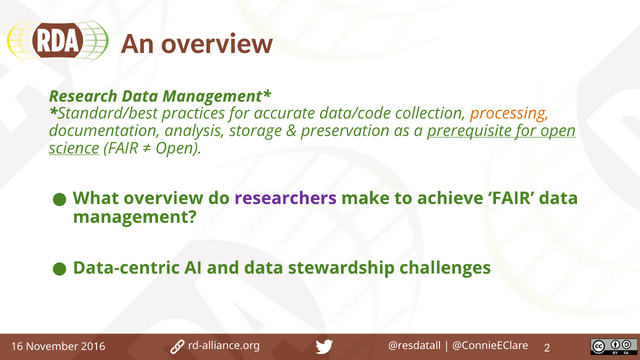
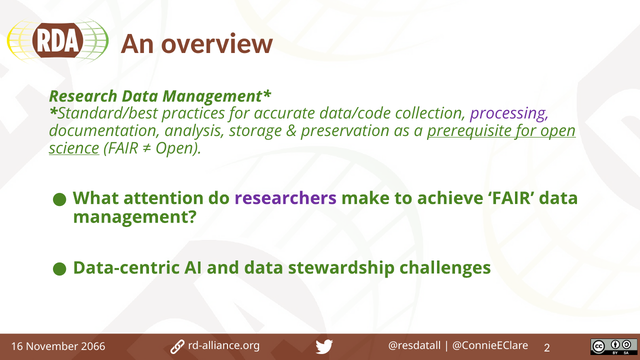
processing colour: orange -> purple
What overview: overview -> attention
2016: 2016 -> 2066
